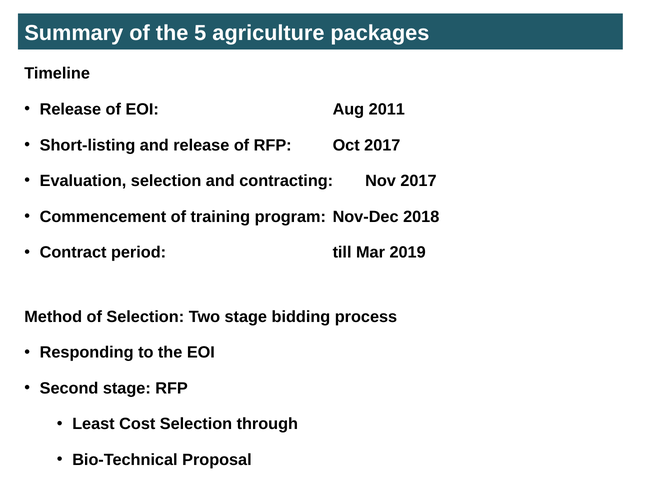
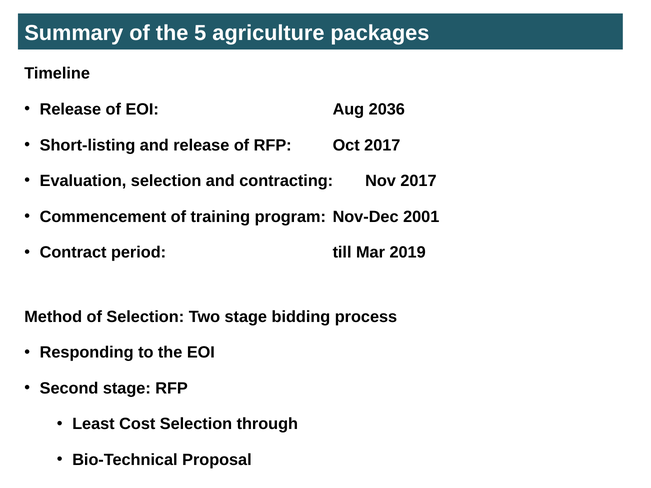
2011: 2011 -> 2036
2018: 2018 -> 2001
